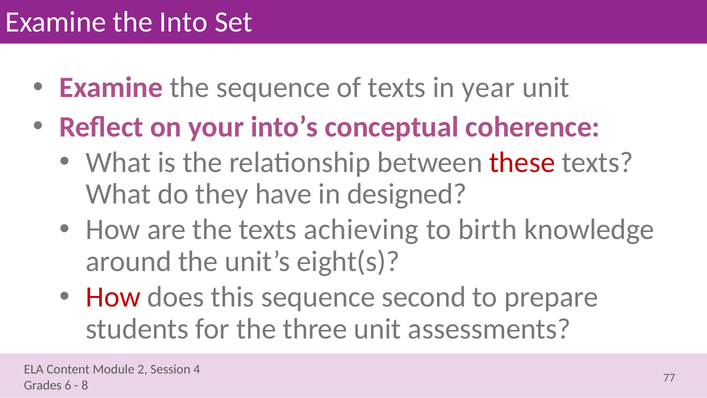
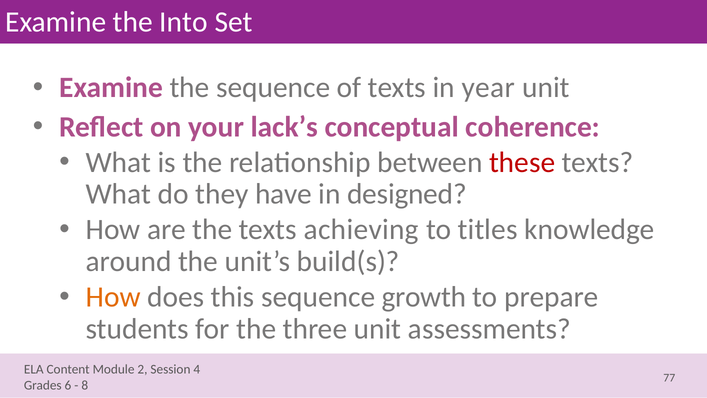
into’s: into’s -> lack’s
birth: birth -> titles
eight(s: eight(s -> build(s
How at (113, 297) colour: red -> orange
second: second -> growth
